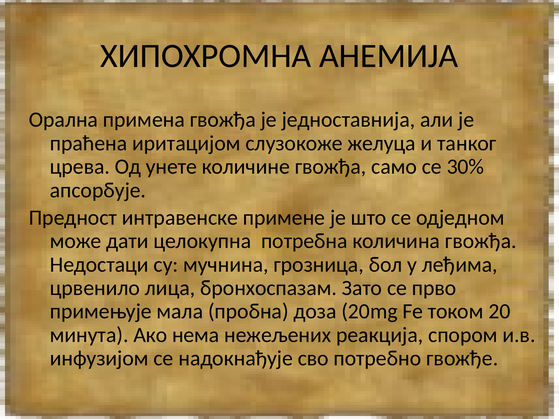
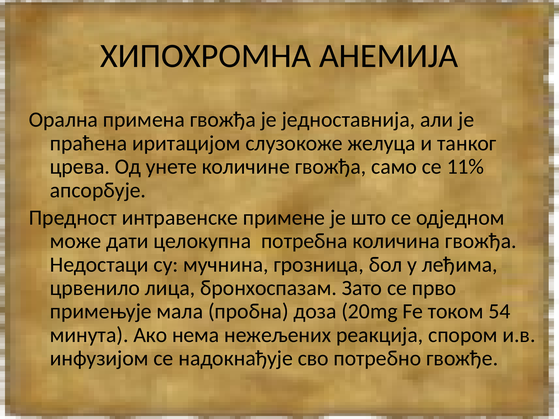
30%: 30% -> 11%
20: 20 -> 54
